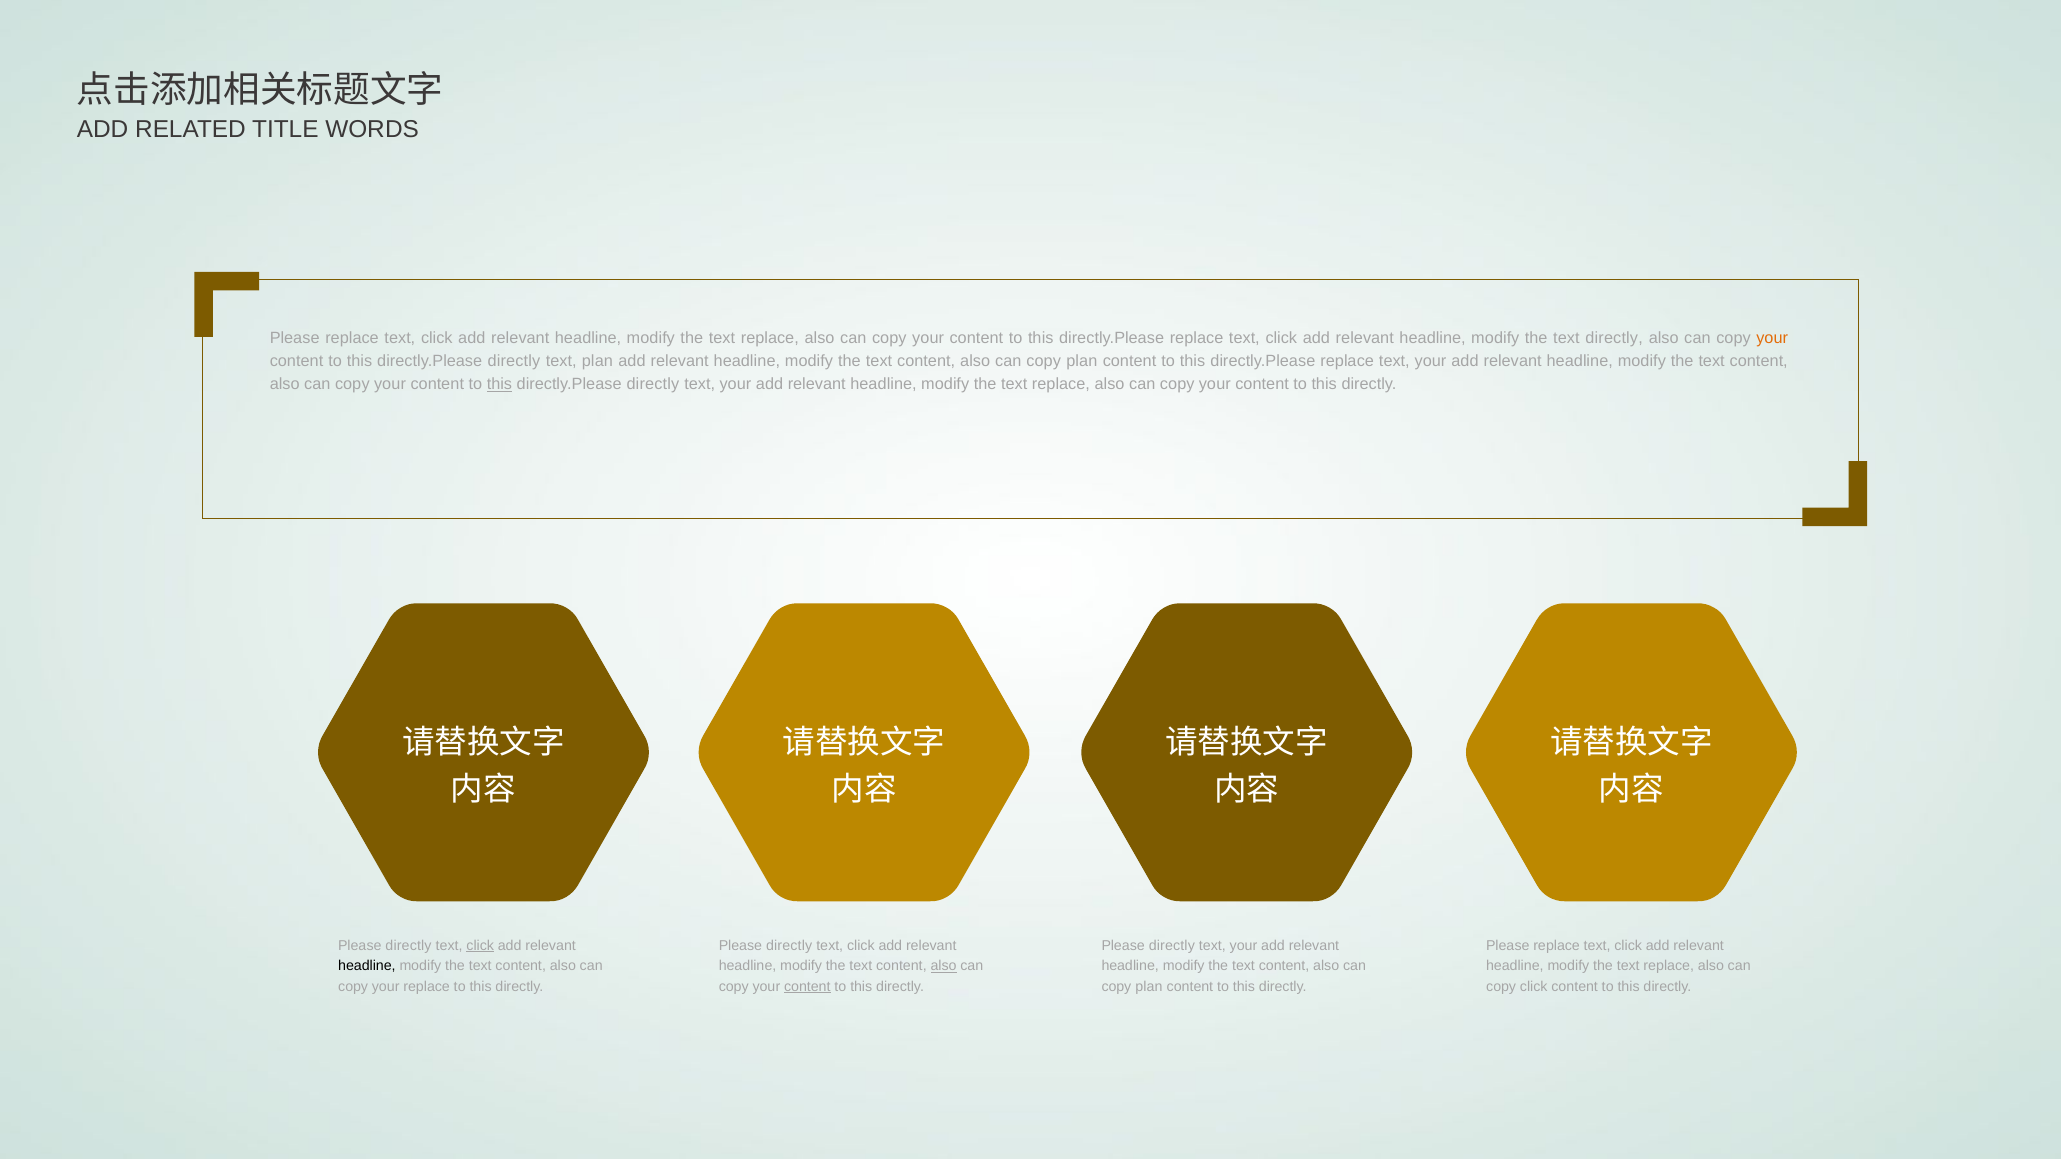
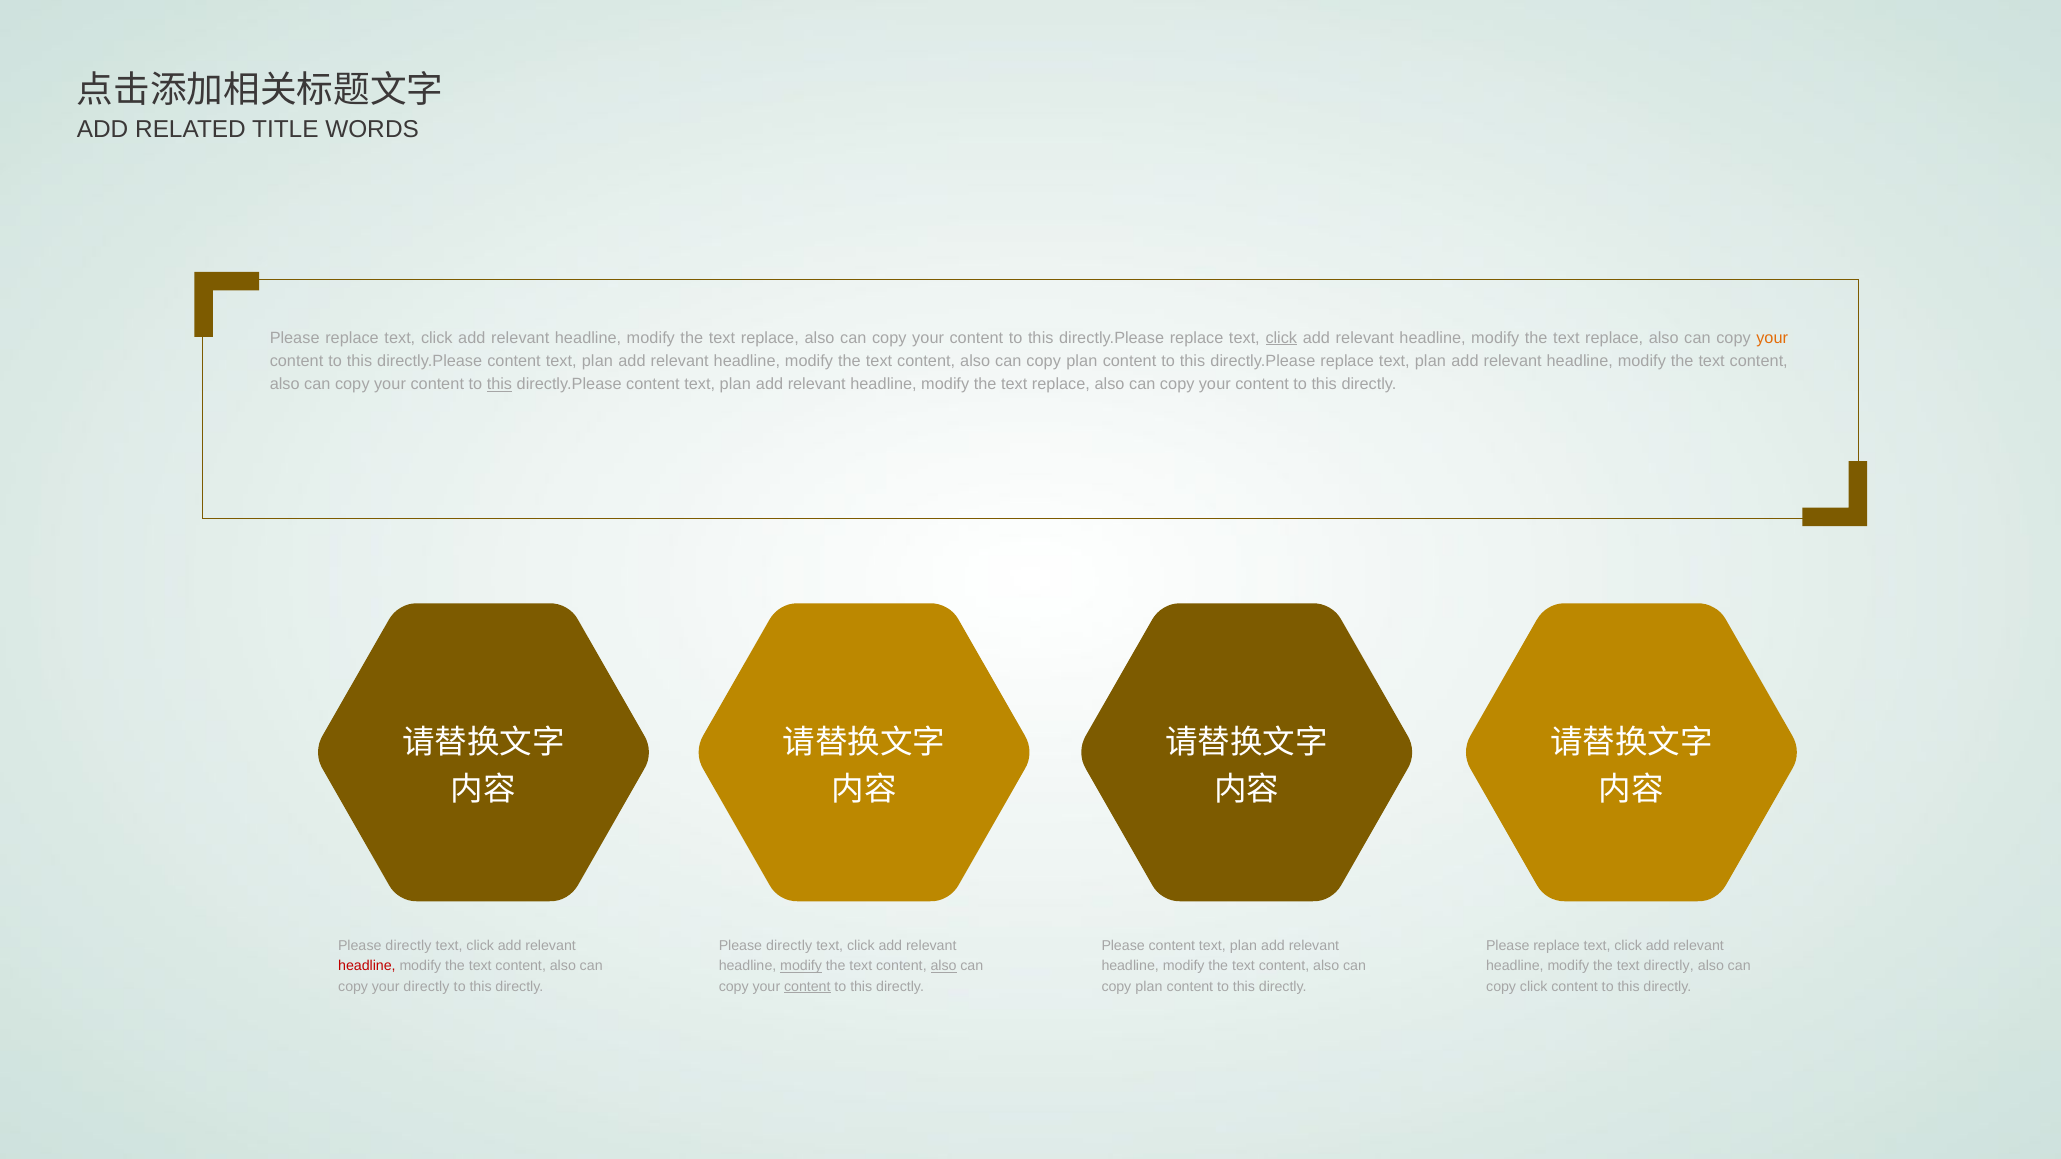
click at (1281, 338) underline: none -> present
directly at (1614, 338): directly -> replace
directly at (514, 361): directly -> content
replace text your: your -> plan
directly at (653, 385): directly -> content
your at (735, 385): your -> plan
click at (480, 946) underline: present -> none
directly at (1172, 946): directly -> content
your at (1244, 946): your -> plan
headline at (367, 966) colour: black -> red
modify at (801, 966) underline: none -> present
replace at (1669, 966): replace -> directly
your replace: replace -> directly
